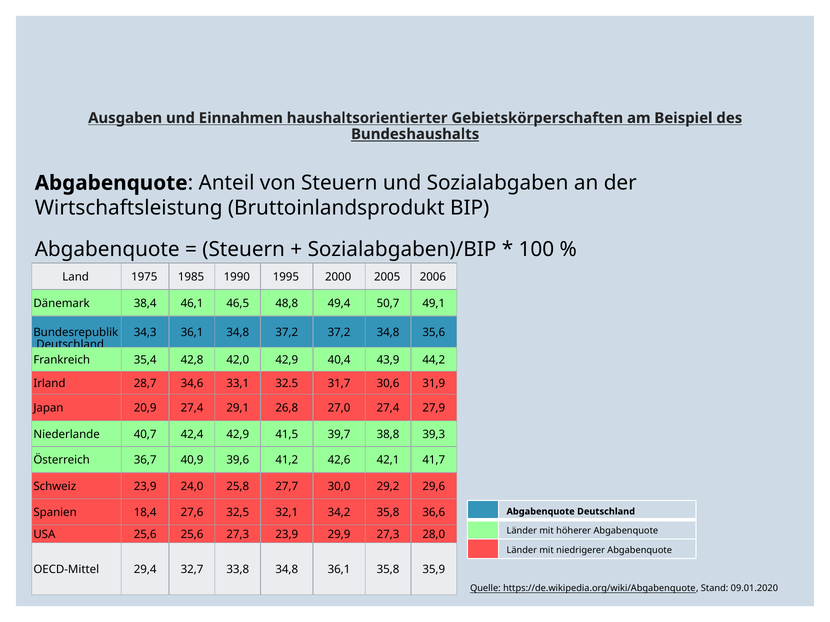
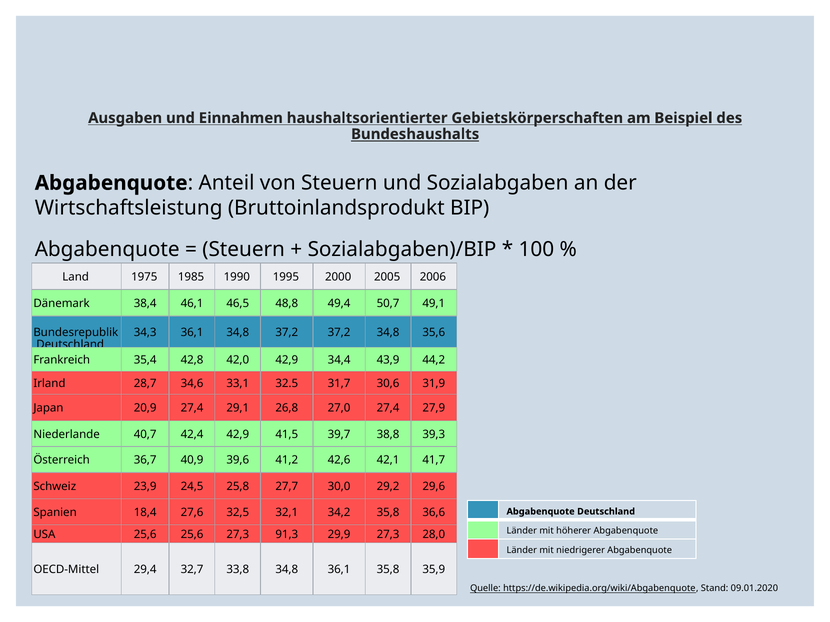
40,4: 40,4 -> 34,4
24,0: 24,0 -> 24,5
27,3 23,9: 23,9 -> 91,3
